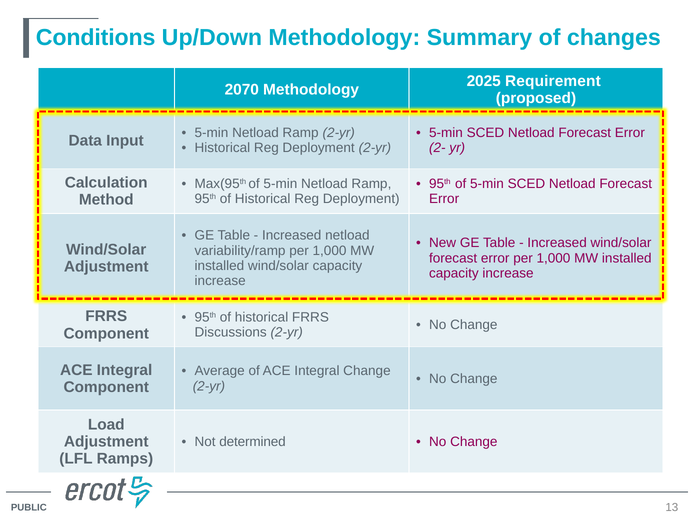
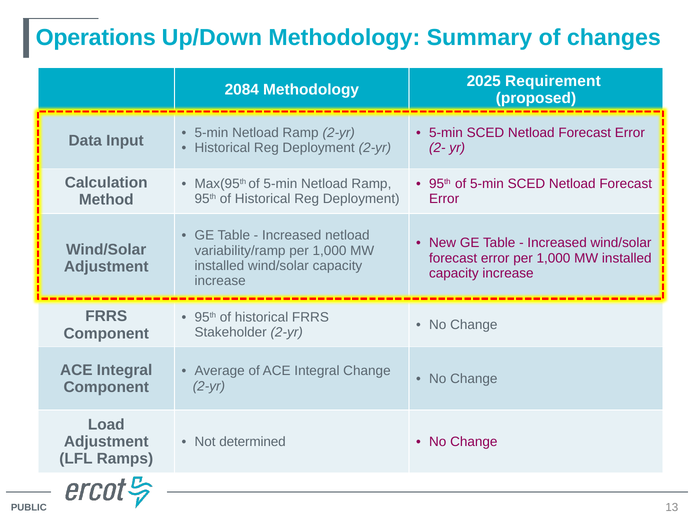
Conditions: Conditions -> Operations
2070: 2070 -> 2084
Discussions: Discussions -> Stakeholder
